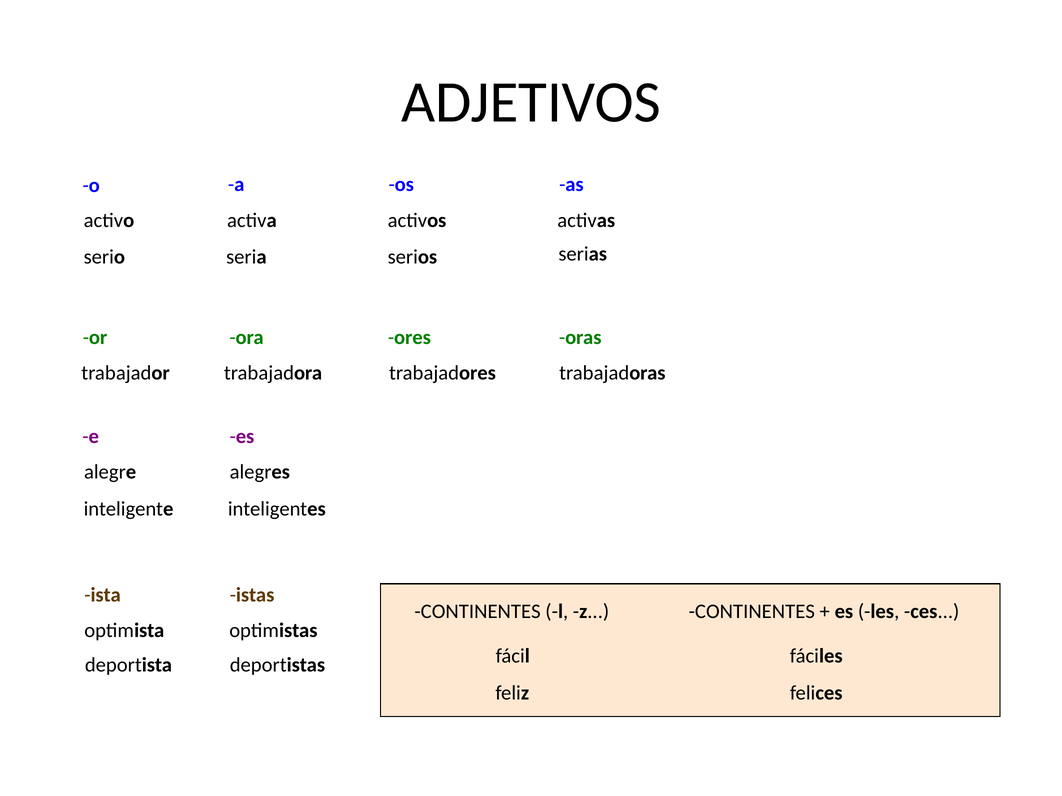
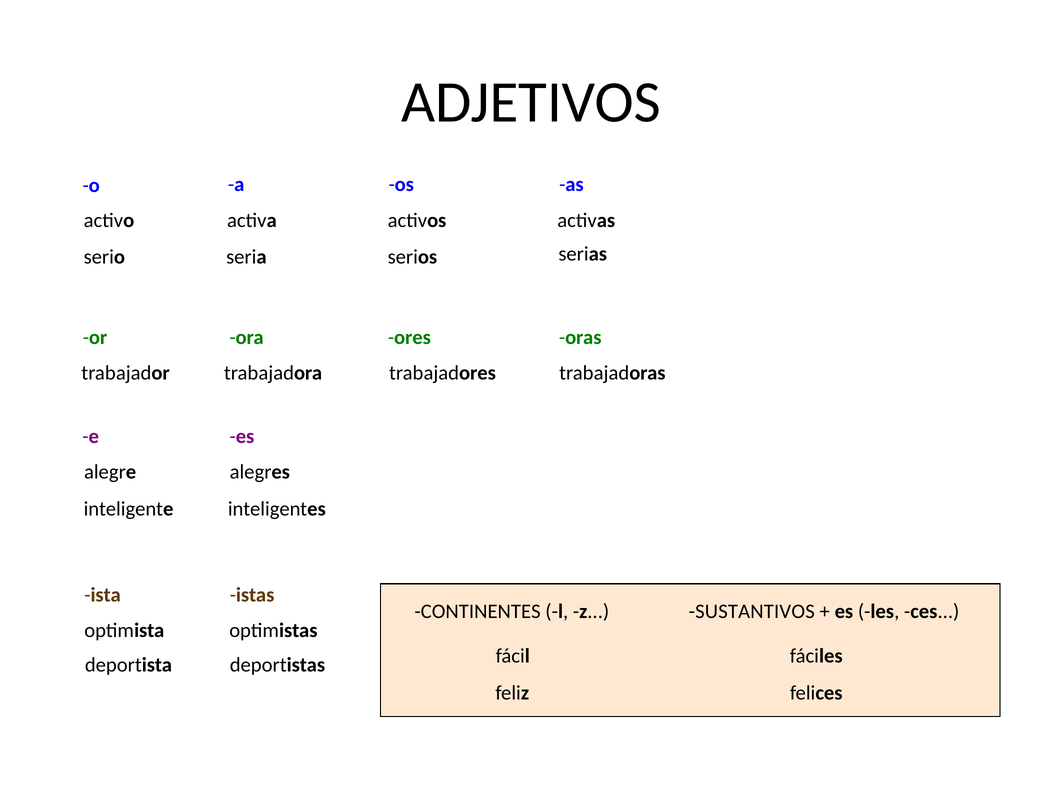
z CONTINENTES: CONTINENTES -> SUSTANTIVOS
